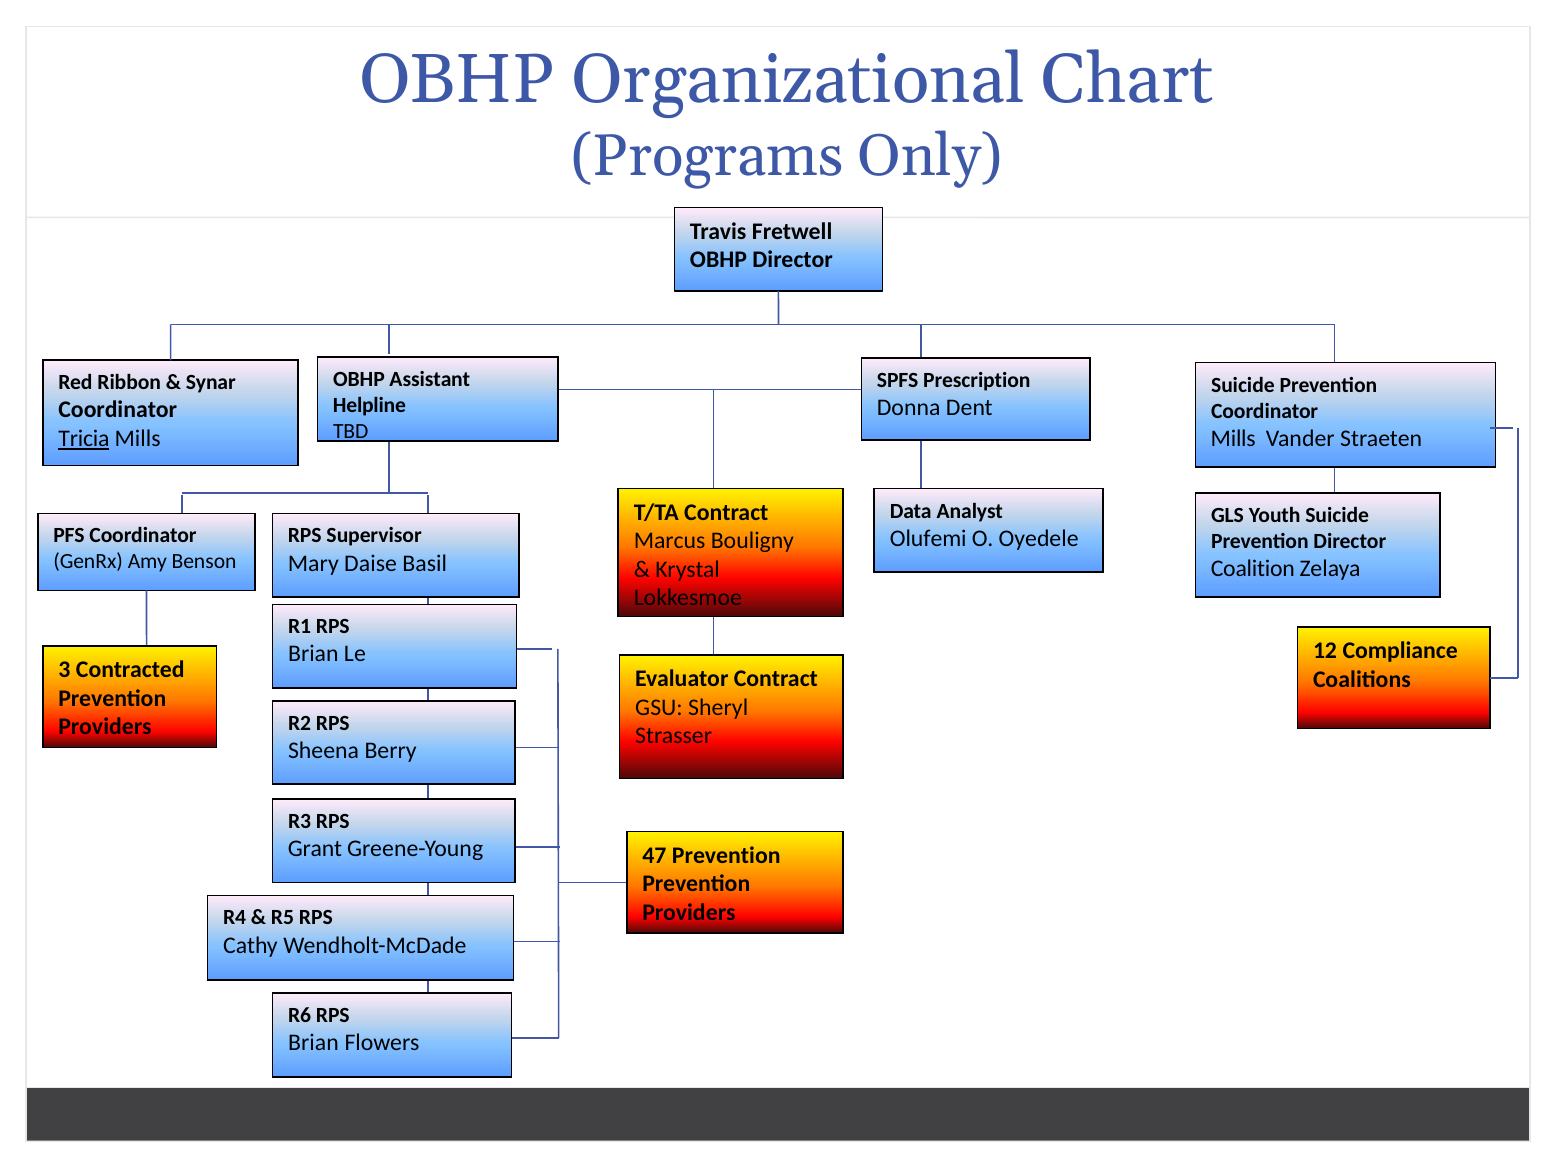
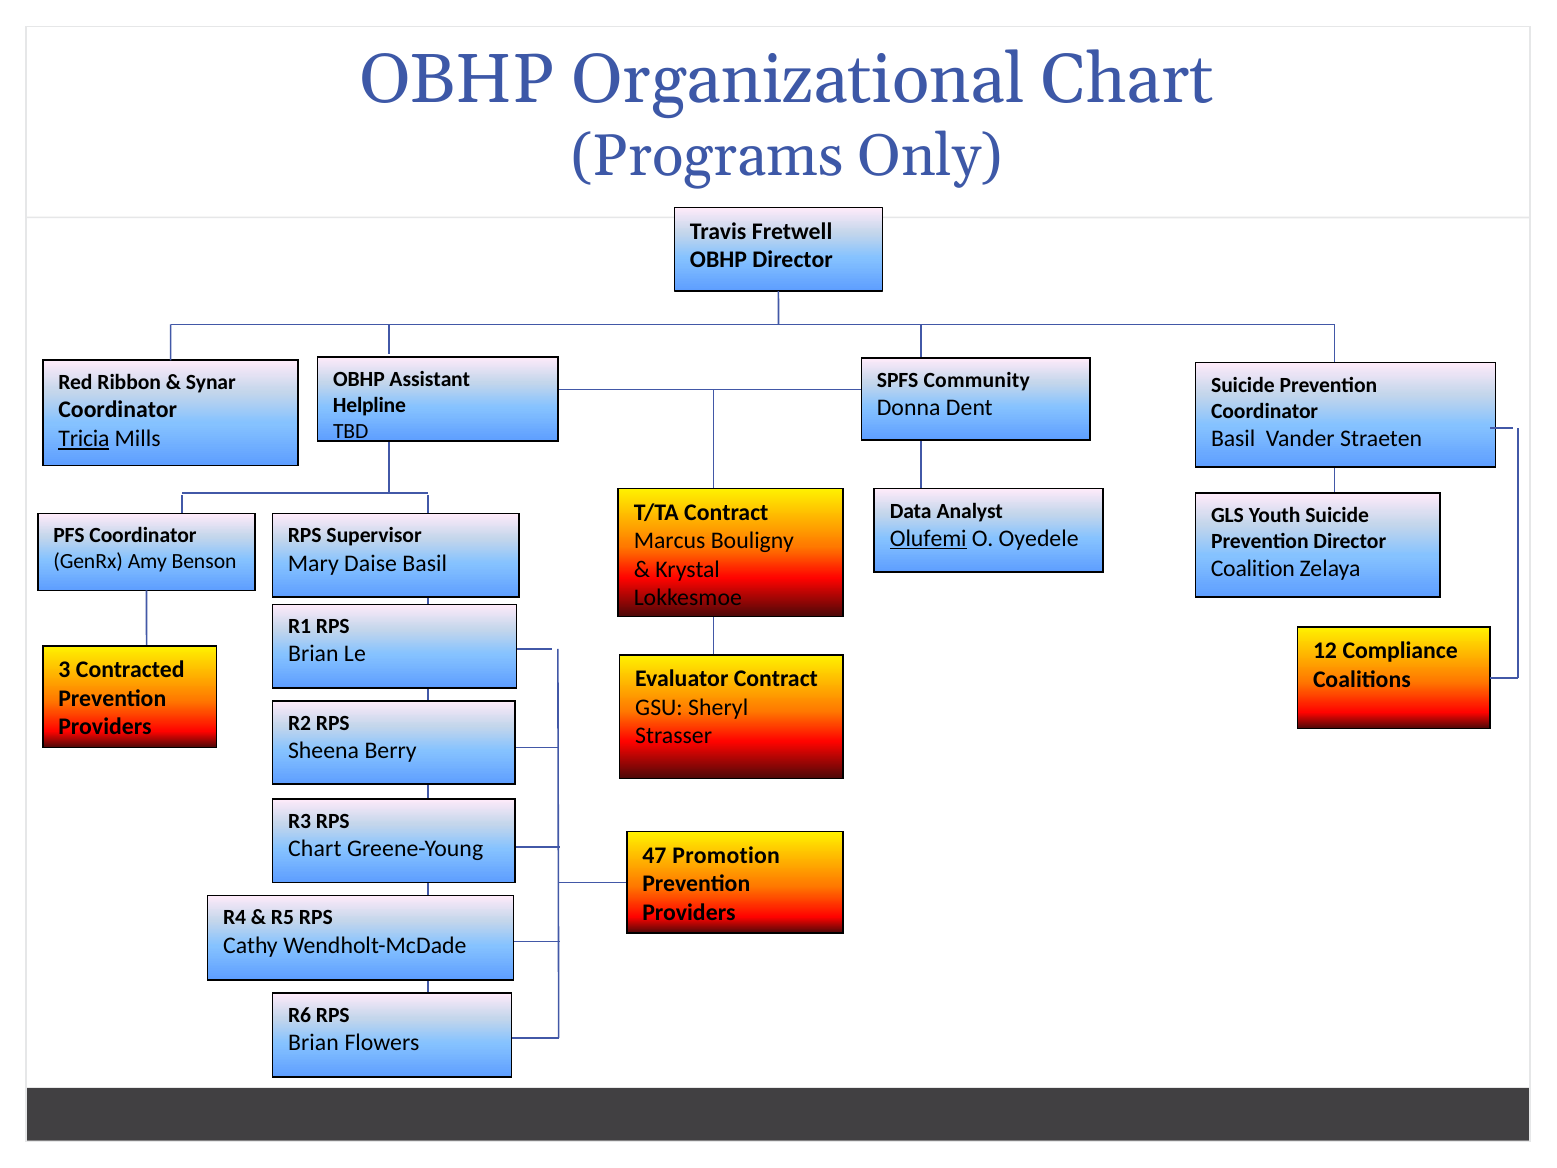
Prescription: Prescription -> Community
Mills at (1233, 438): Mills -> Basil
Olufemi underline: none -> present
Grant at (315, 849): Grant -> Chart
47 Prevention: Prevention -> Promotion
